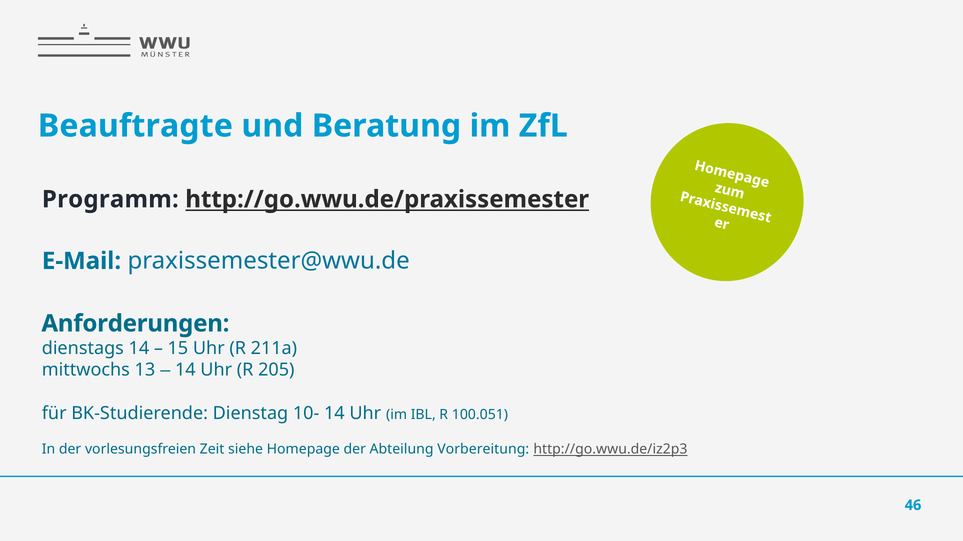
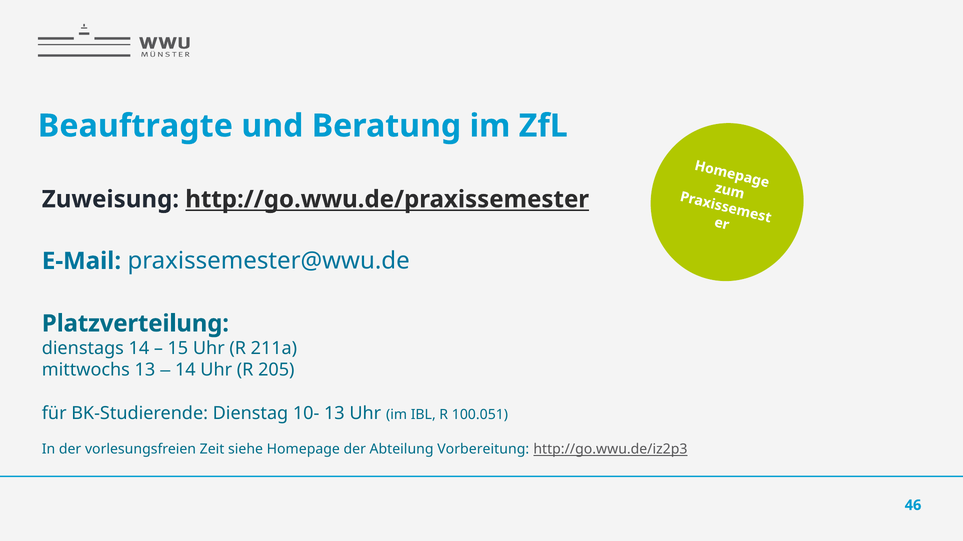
Programm: Programm -> Zuweisung
Anforderungen: Anforderungen -> Platzverteilung
10- 14: 14 -> 13
